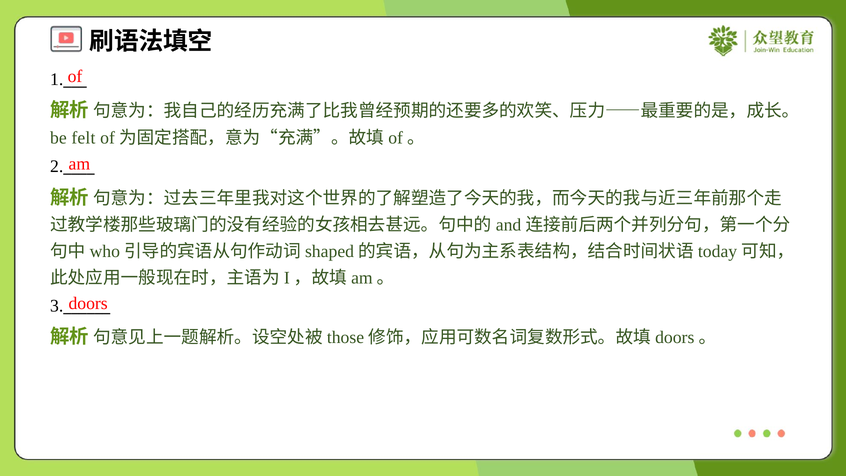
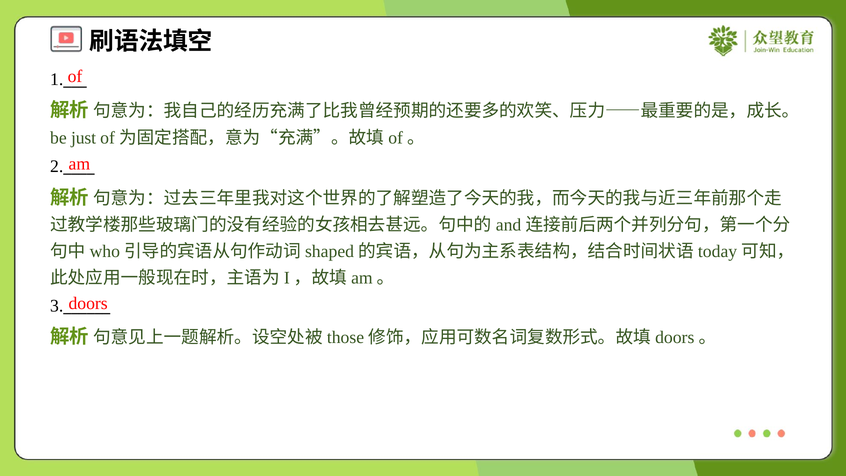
felt: felt -> just
